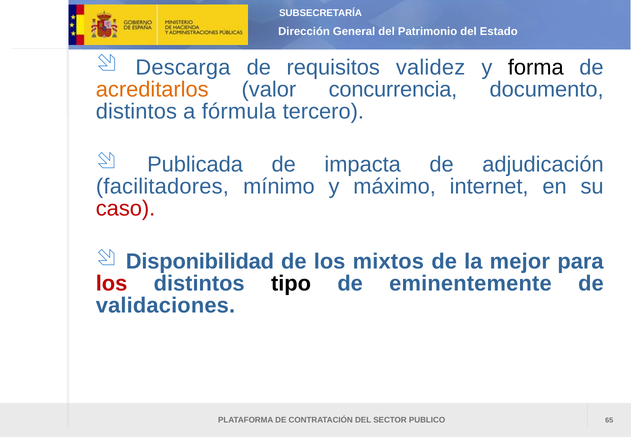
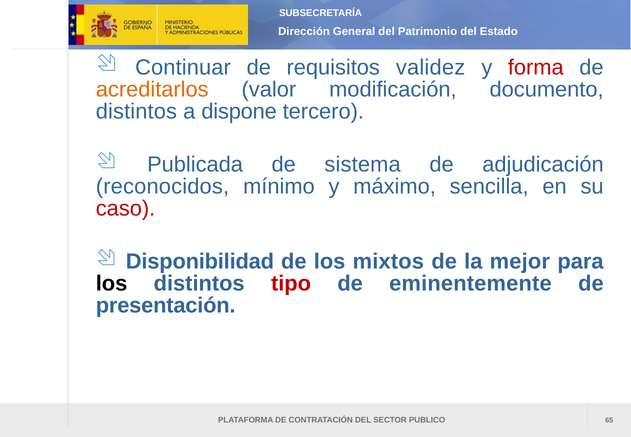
Descarga: Descarga -> Continuar
forma colour: black -> red
concurrencia: concurrencia -> modificación
fórmula: fórmula -> dispone
impacta: impacta -> sistema
facilitadores: facilitadores -> reconocidos
internet: internet -> sencilla
los at (112, 283) colour: red -> black
tipo colour: black -> red
validaciones: validaciones -> presentación
